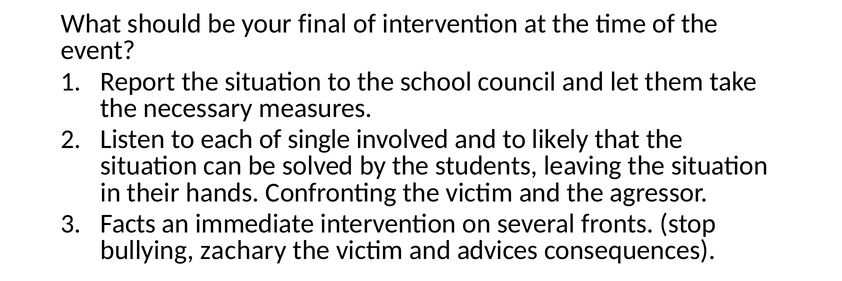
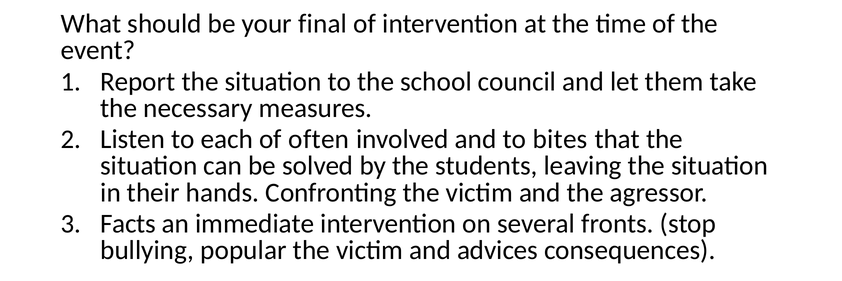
single: single -> often
likely: likely -> bites
zachary: zachary -> popular
